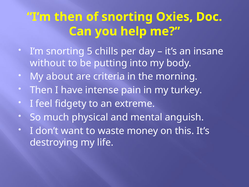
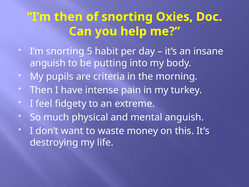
chills: chills -> habit
without at (48, 63): without -> anguish
about: about -> pupils
